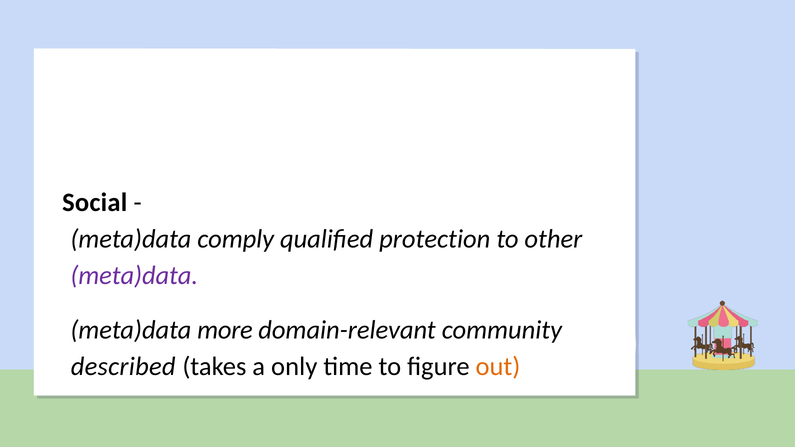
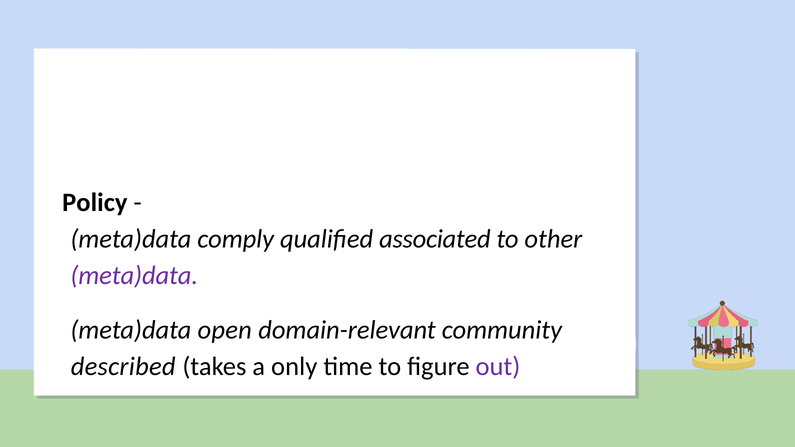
Social: Social -> Policy
protection: protection -> associated
more: more -> open
out colour: orange -> purple
